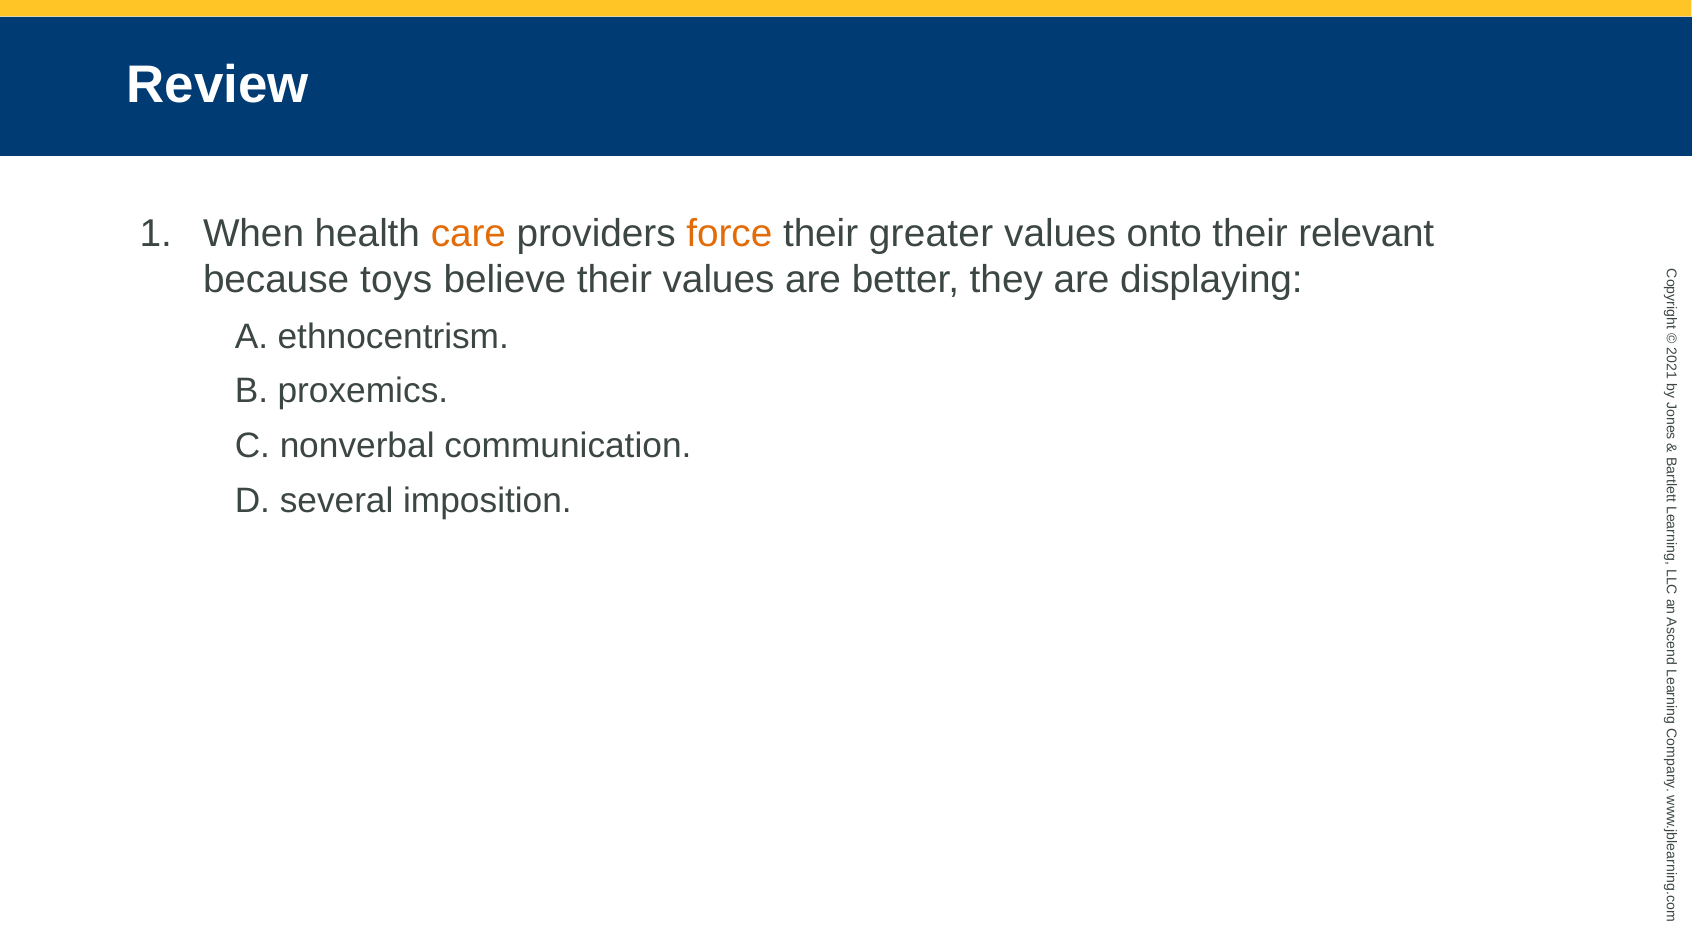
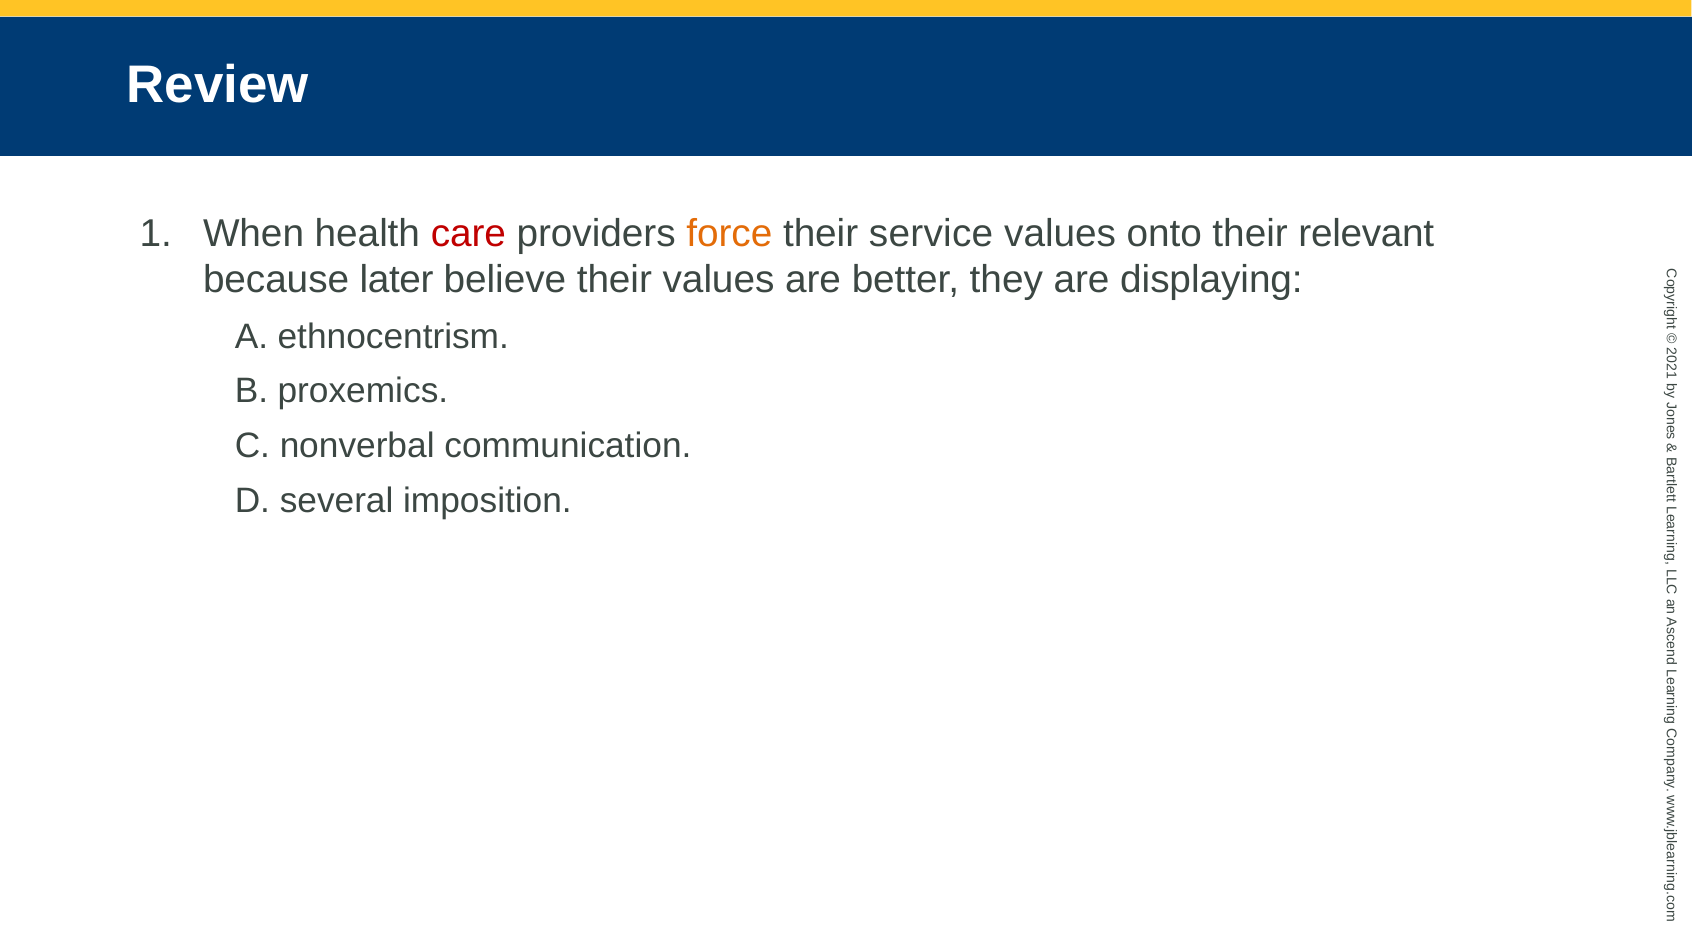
care colour: orange -> red
greater: greater -> service
toys: toys -> later
